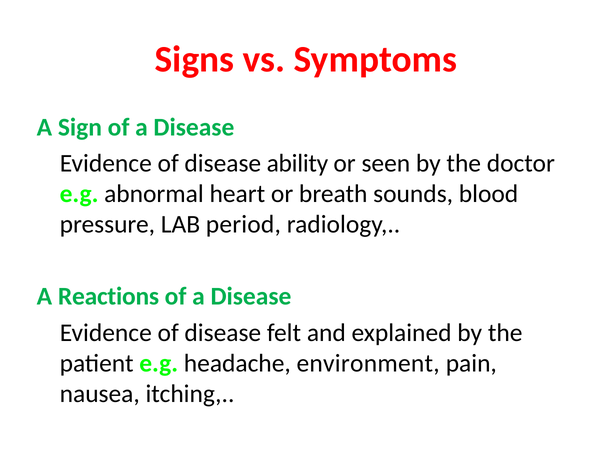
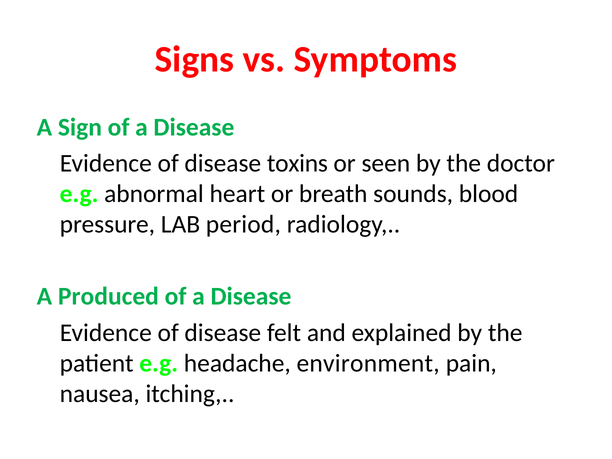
ability: ability -> toxins
Reactions: Reactions -> Produced
